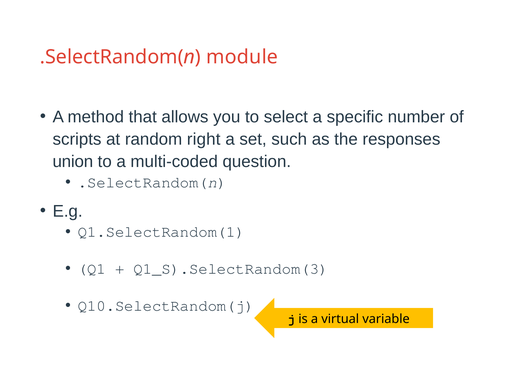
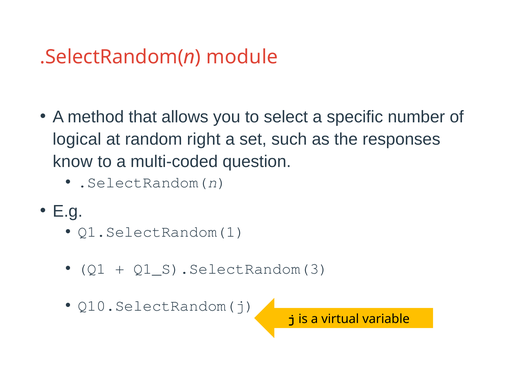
scripts: scripts -> logical
union: union -> know
